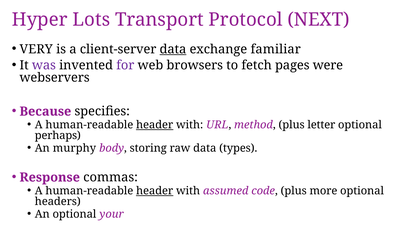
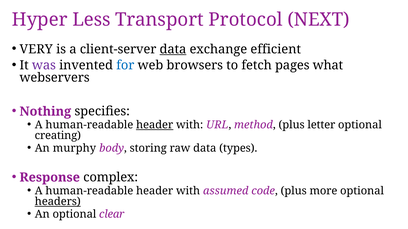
Lots: Lots -> Less
familiar: familiar -> efficient
for colour: purple -> blue
were: were -> what
Because: Because -> Nothing
perhaps: perhaps -> creating
commas: commas -> complex
header at (155, 191) underline: present -> none
headers underline: none -> present
your: your -> clear
